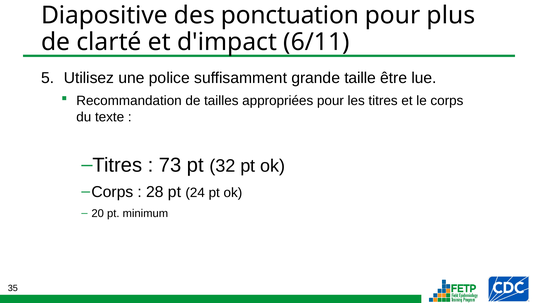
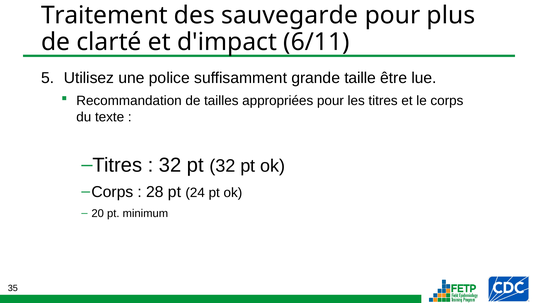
Diapositive: Diapositive -> Traitement
ponctuation: ponctuation -> sauvegarde
73 at (170, 165): 73 -> 32
